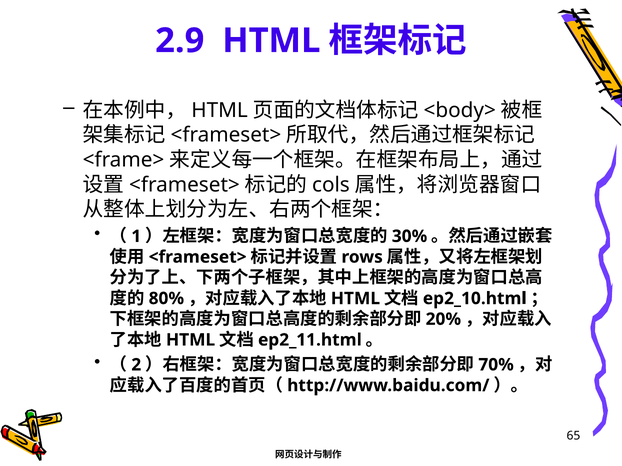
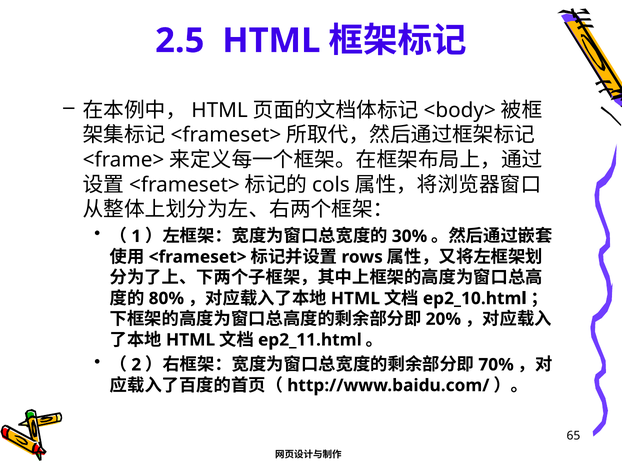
2.9: 2.9 -> 2.5
